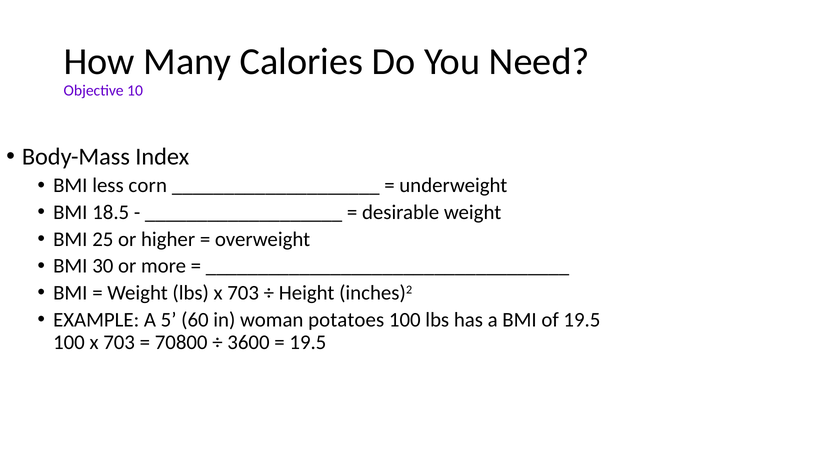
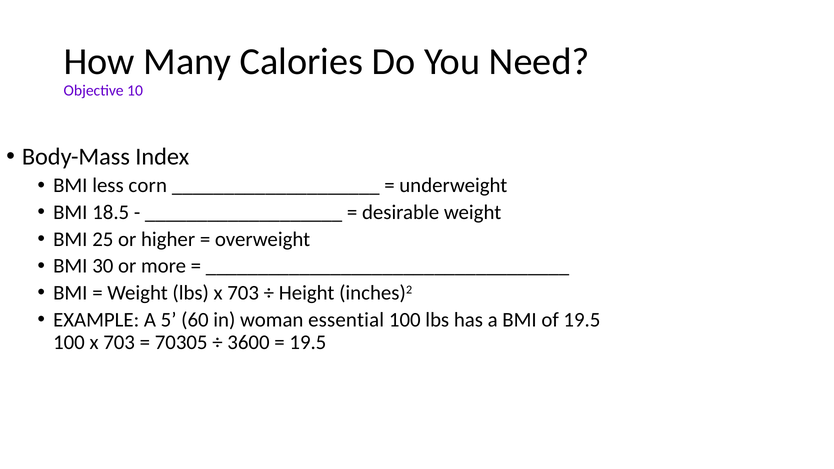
potatoes: potatoes -> essential
70800: 70800 -> 70305
